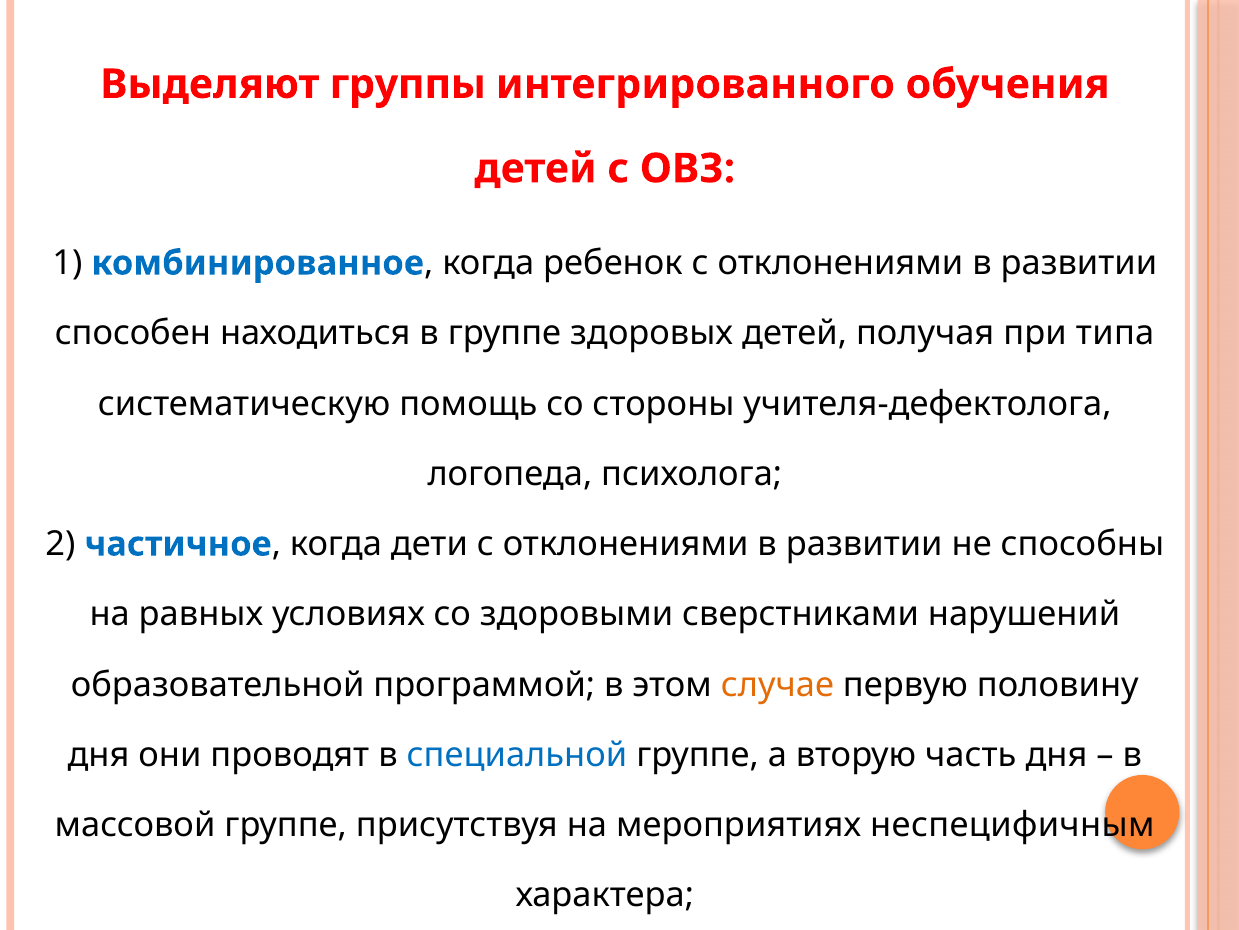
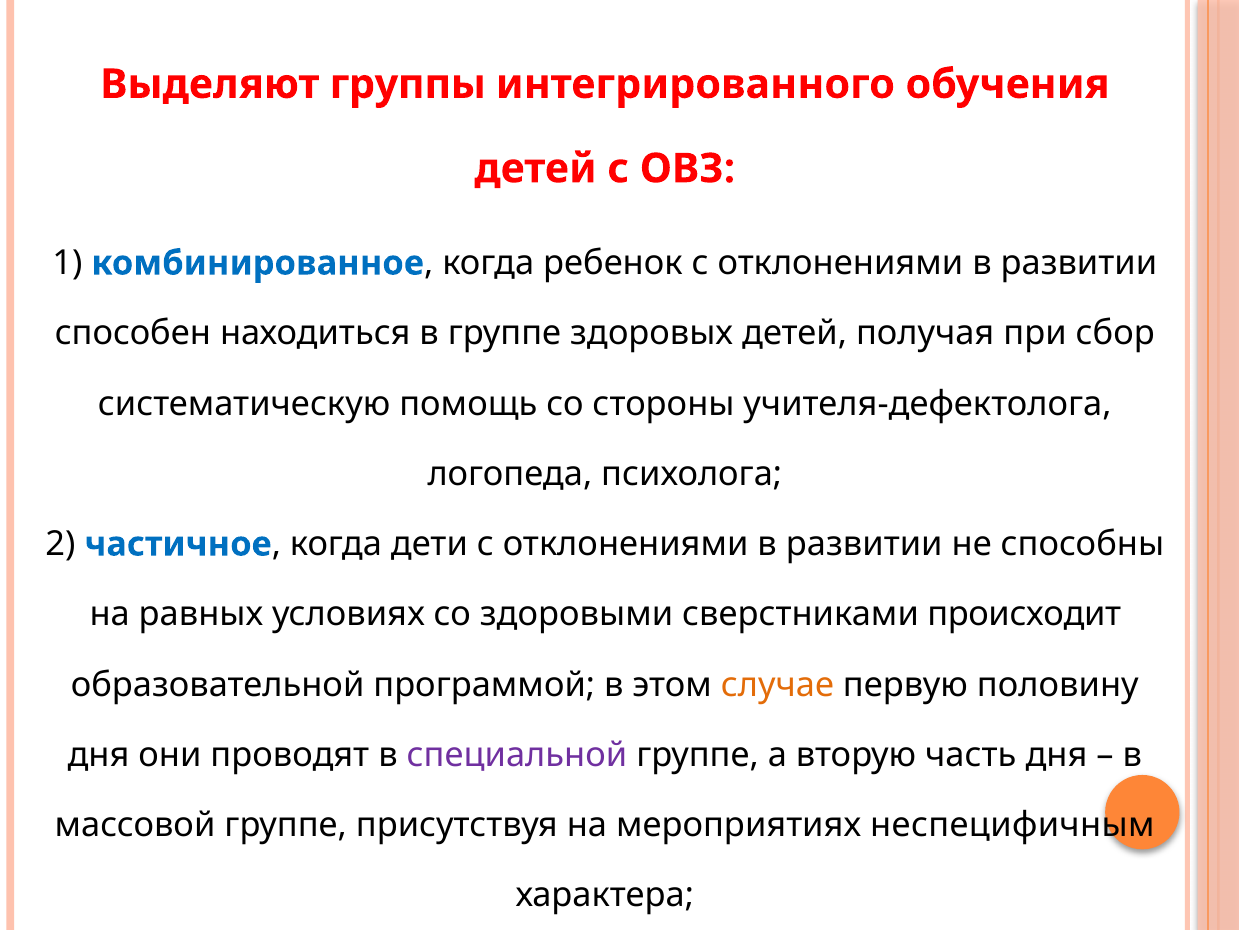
типа: типа -> сбор
нарушений: нарушений -> происходит
специальной colour: blue -> purple
